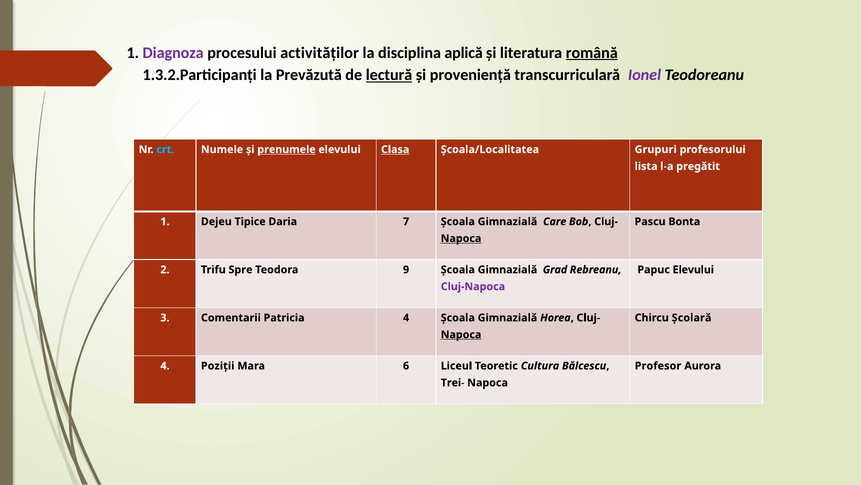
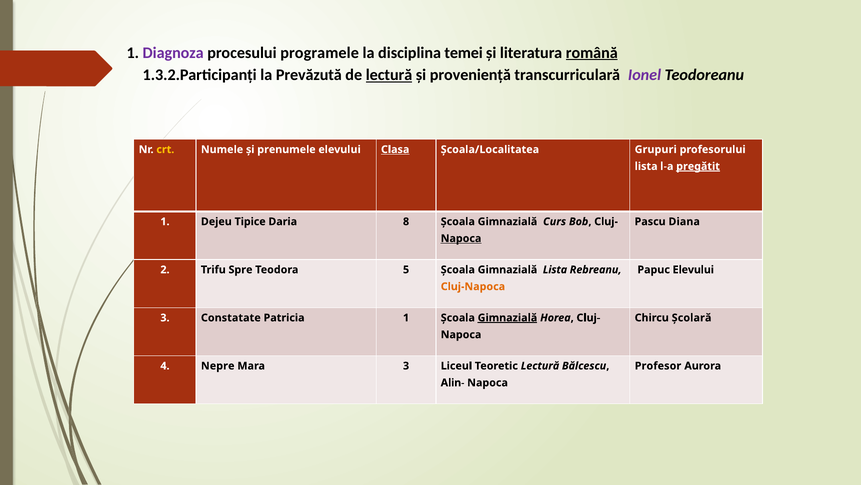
activităților: activităților -> programele
aplică: aplică -> temei
crt colour: light blue -> yellow
prenumele underline: present -> none
pregătit underline: none -> present
7: 7 -> 8
Care: Care -> Curs
Bonta: Bonta -> Diana
9: 9 -> 5
Gimnazială Grad: Grad -> Lista
Cluj-Napoca colour: purple -> orange
Comentarii: Comentarii -> Constatate
Patricia 4: 4 -> 1
Gimnazială at (507, 317) underline: none -> present
Napoca at (461, 334) underline: present -> none
Poziții: Poziții -> Nepre
Mara 6: 6 -> 3
Teoretic Cultura: Cultura -> Lectură
Trei-: Trei- -> Alin-
